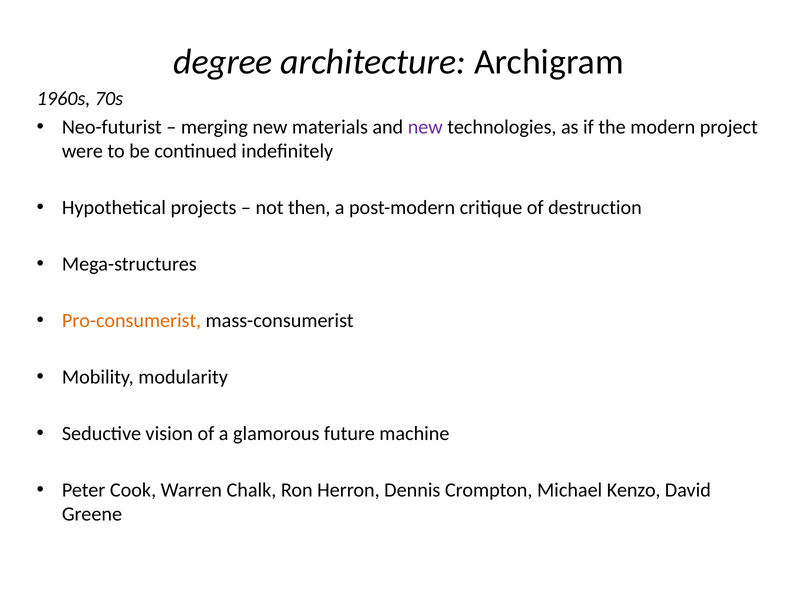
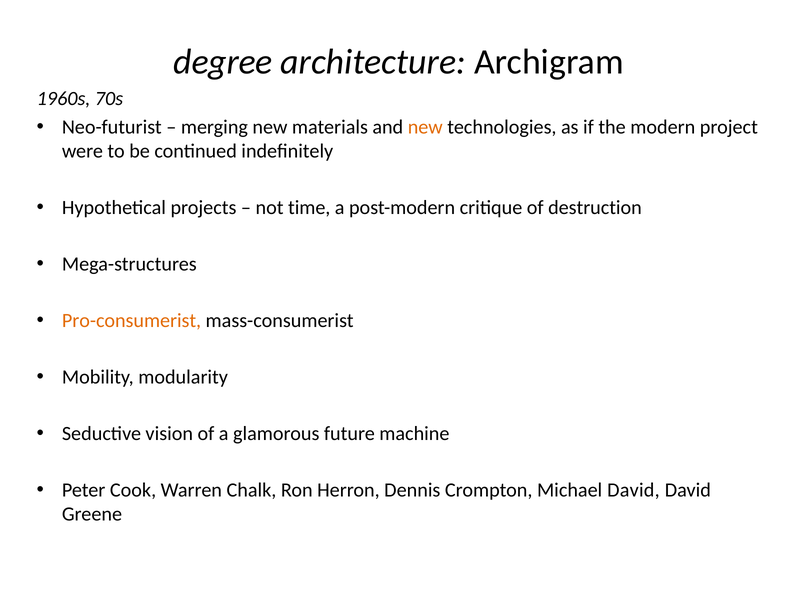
new at (425, 127) colour: purple -> orange
then: then -> time
Michael Kenzo: Kenzo -> David
